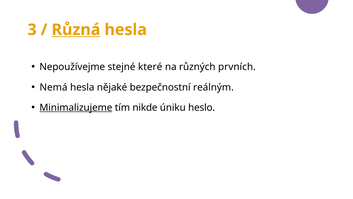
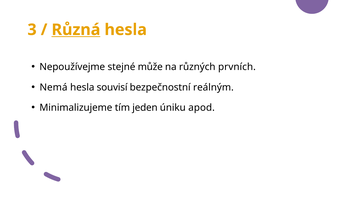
které: které -> může
nějaké: nějaké -> souvisí
Minimalizujeme underline: present -> none
nikde: nikde -> jeden
heslo: heslo -> apod
